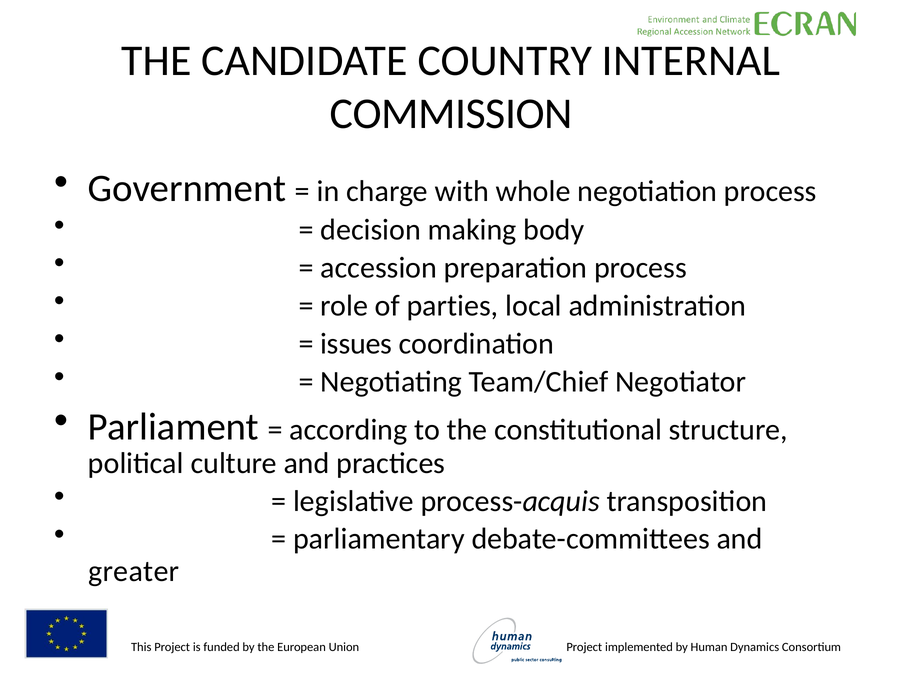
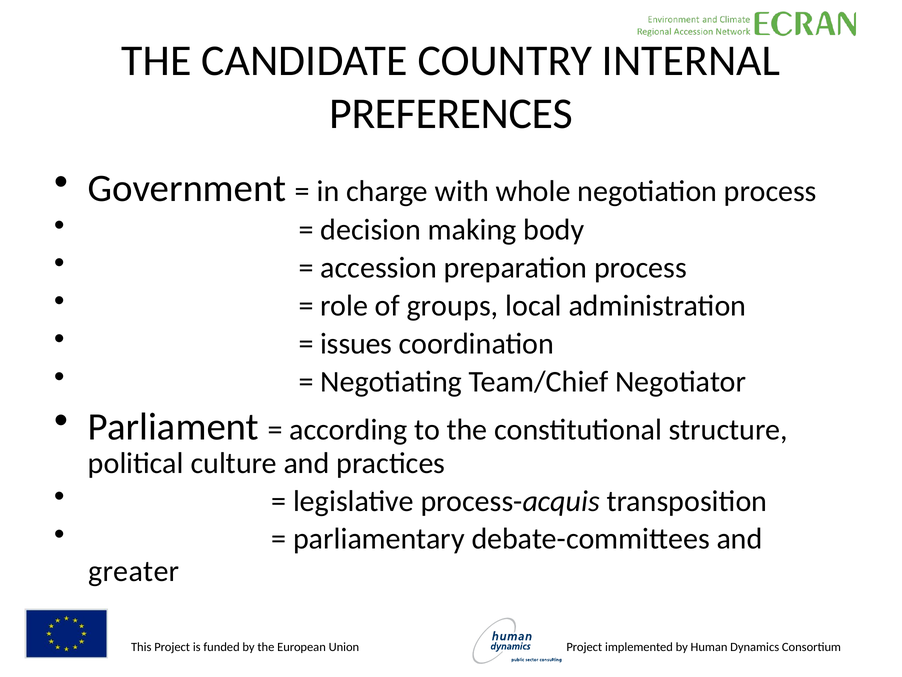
COMMISSION: COMMISSION -> PREFERENCES
parties: parties -> groups
